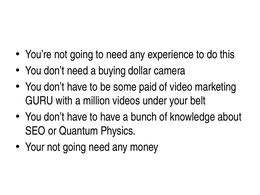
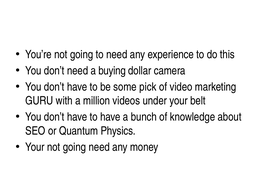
paid: paid -> pick
